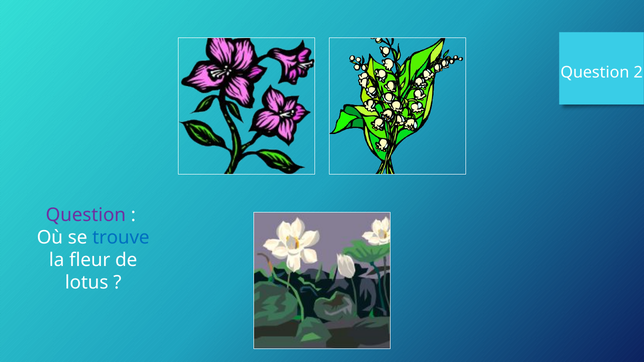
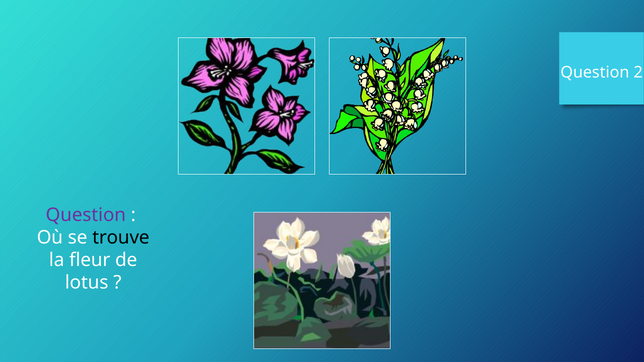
trouve colour: blue -> black
